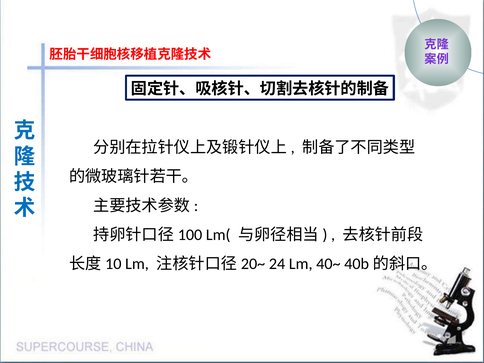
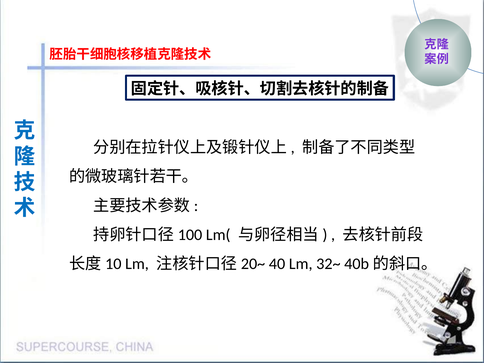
24: 24 -> 40
40~: 40~ -> 32~
